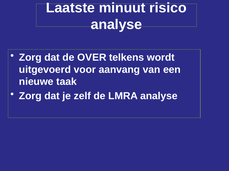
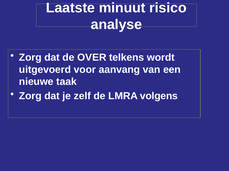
LMRA analyse: analyse -> volgens
